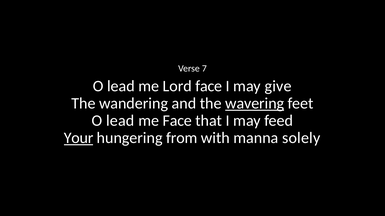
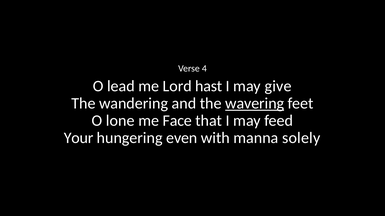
7: 7 -> 4
Lord face: face -> hast
lead at (120, 121): lead -> lone
Your underline: present -> none
from: from -> even
